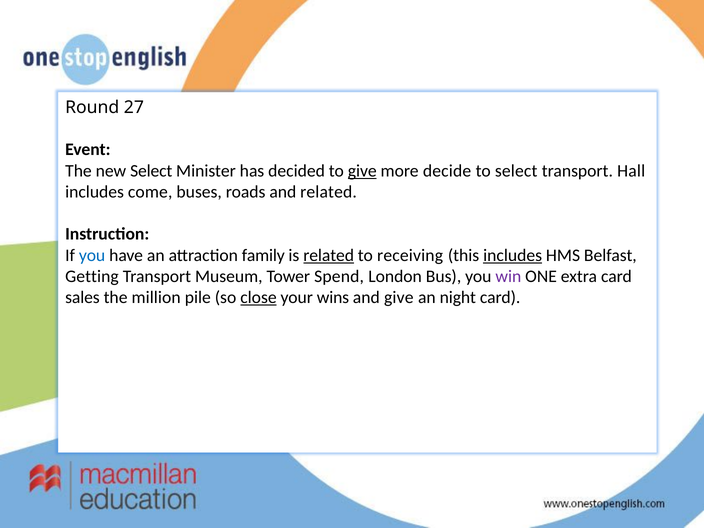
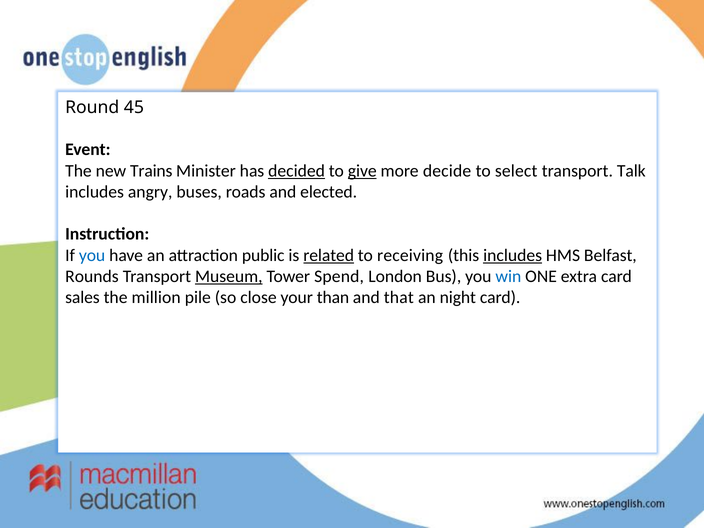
27: 27 -> 45
new Select: Select -> Trains
decided underline: none -> present
Hall: Hall -> Talk
come: come -> angry
and related: related -> elected
family: family -> public
Getting: Getting -> Rounds
Museum underline: none -> present
win colour: purple -> blue
close underline: present -> none
wins: wins -> than
and give: give -> that
